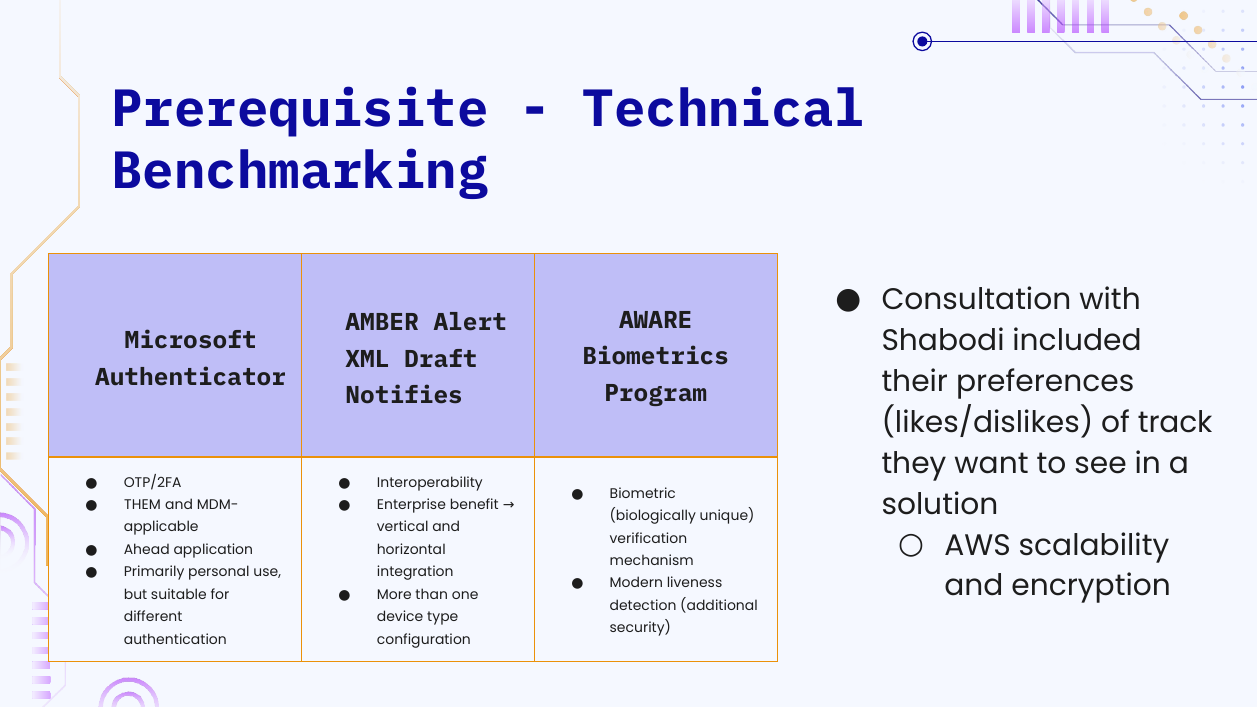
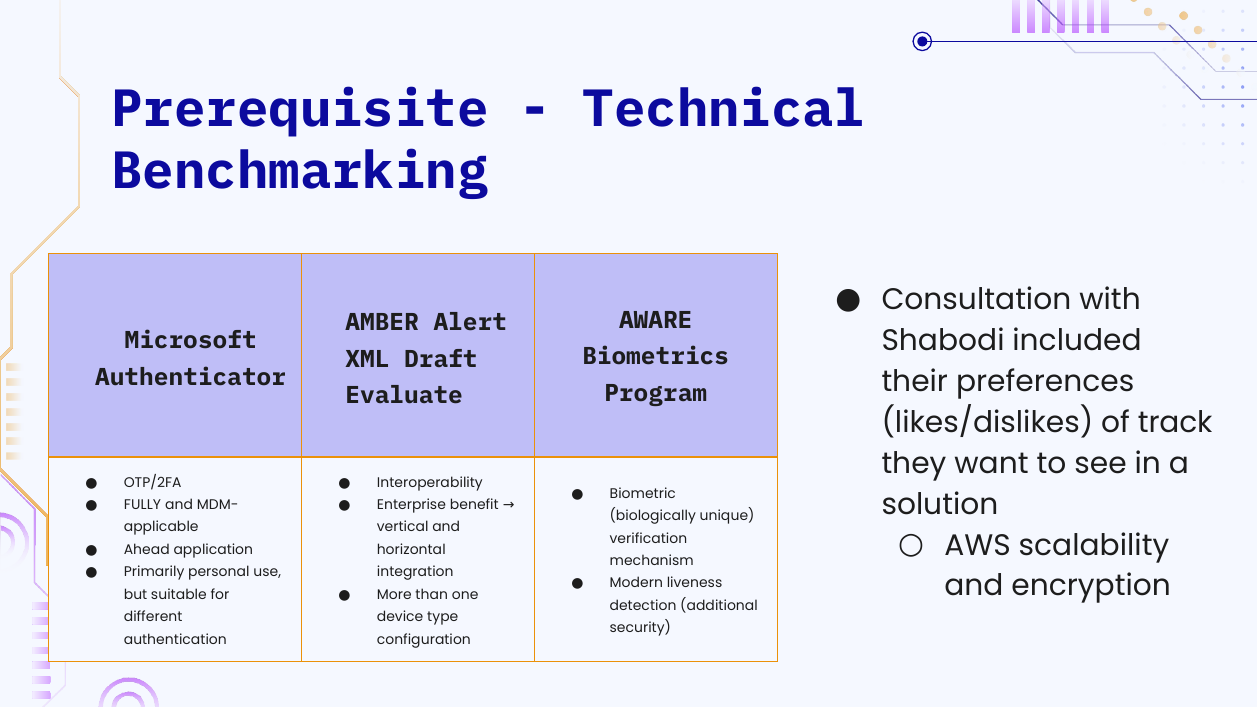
Notifies: Notifies -> Evaluate
THEM: THEM -> FULLY
